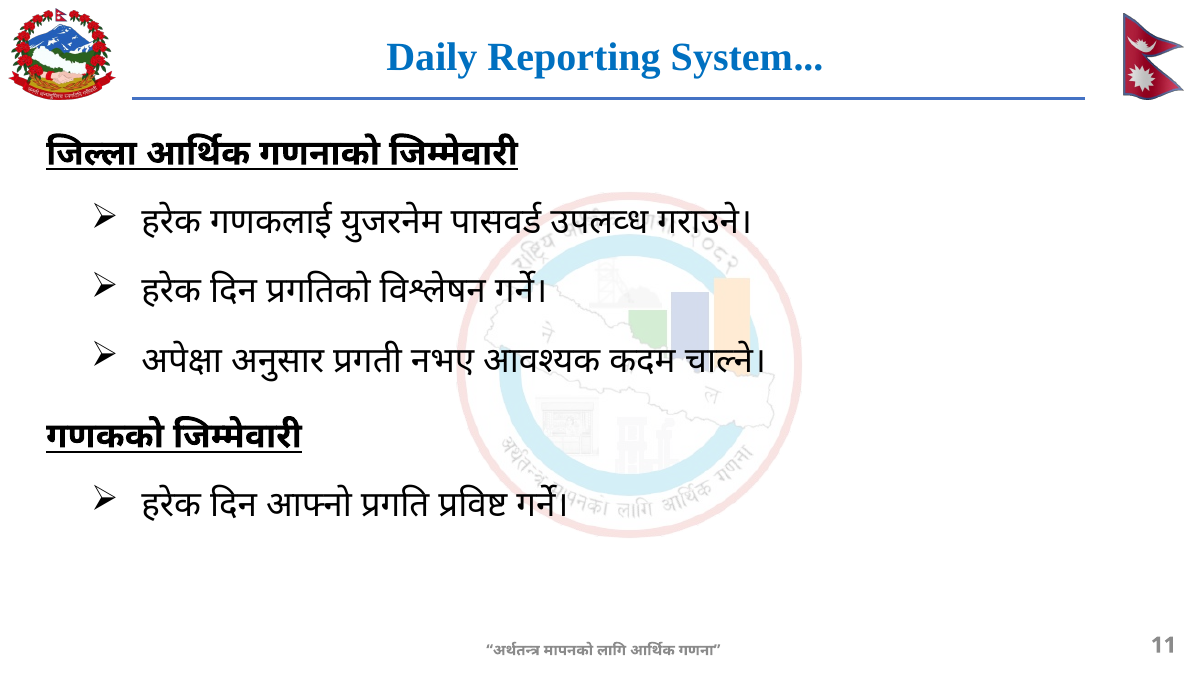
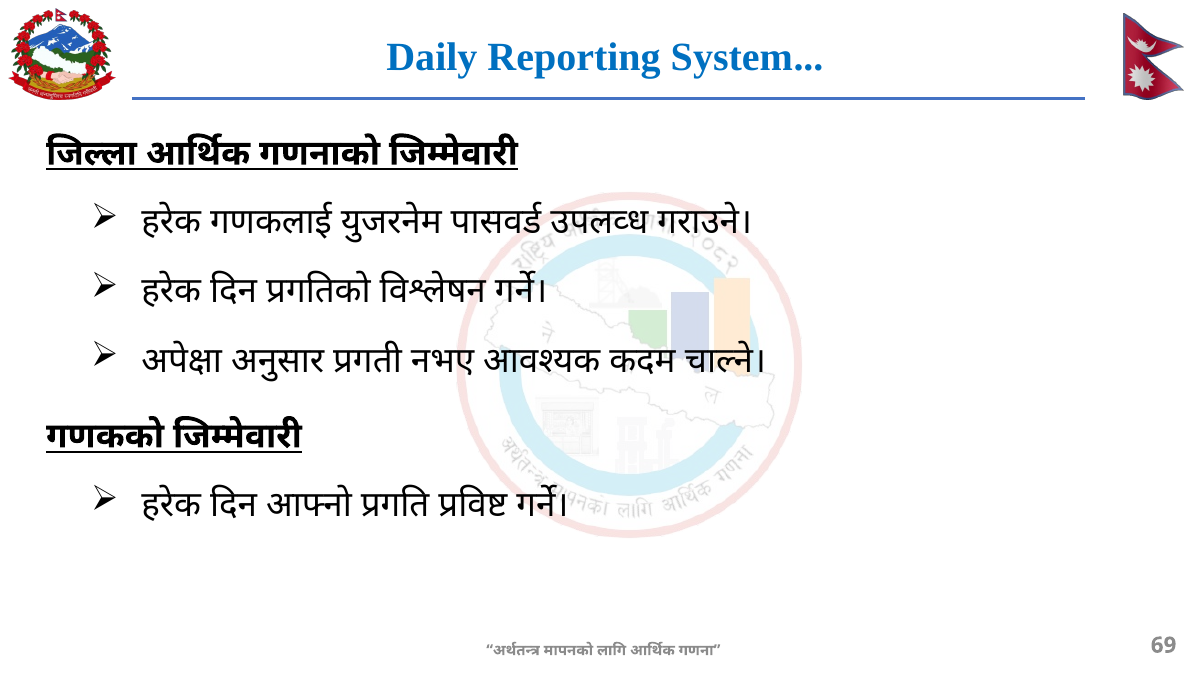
11: 11 -> 69
